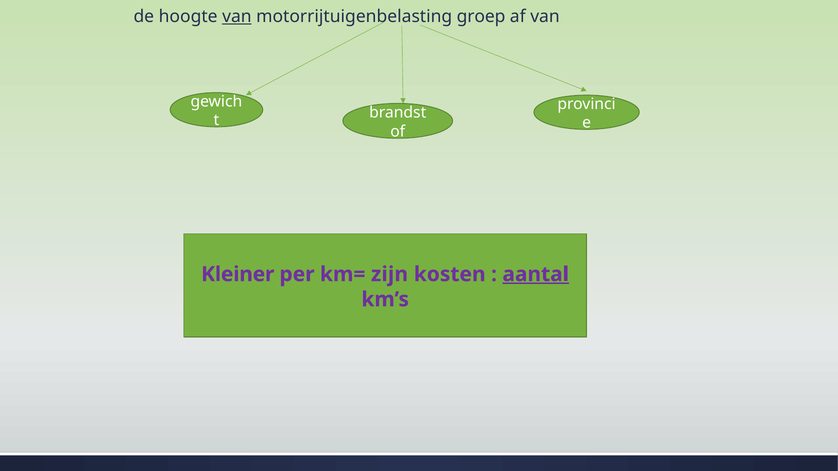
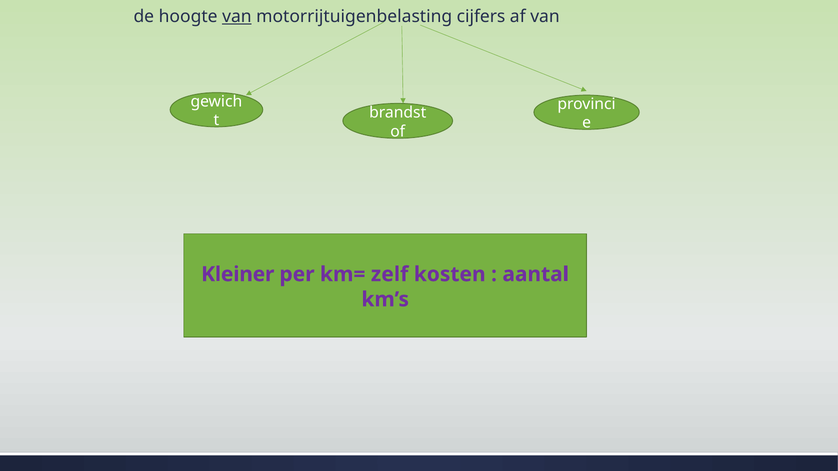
groep: groep -> cijfers
zijn: zijn -> zelf
aantal underline: present -> none
